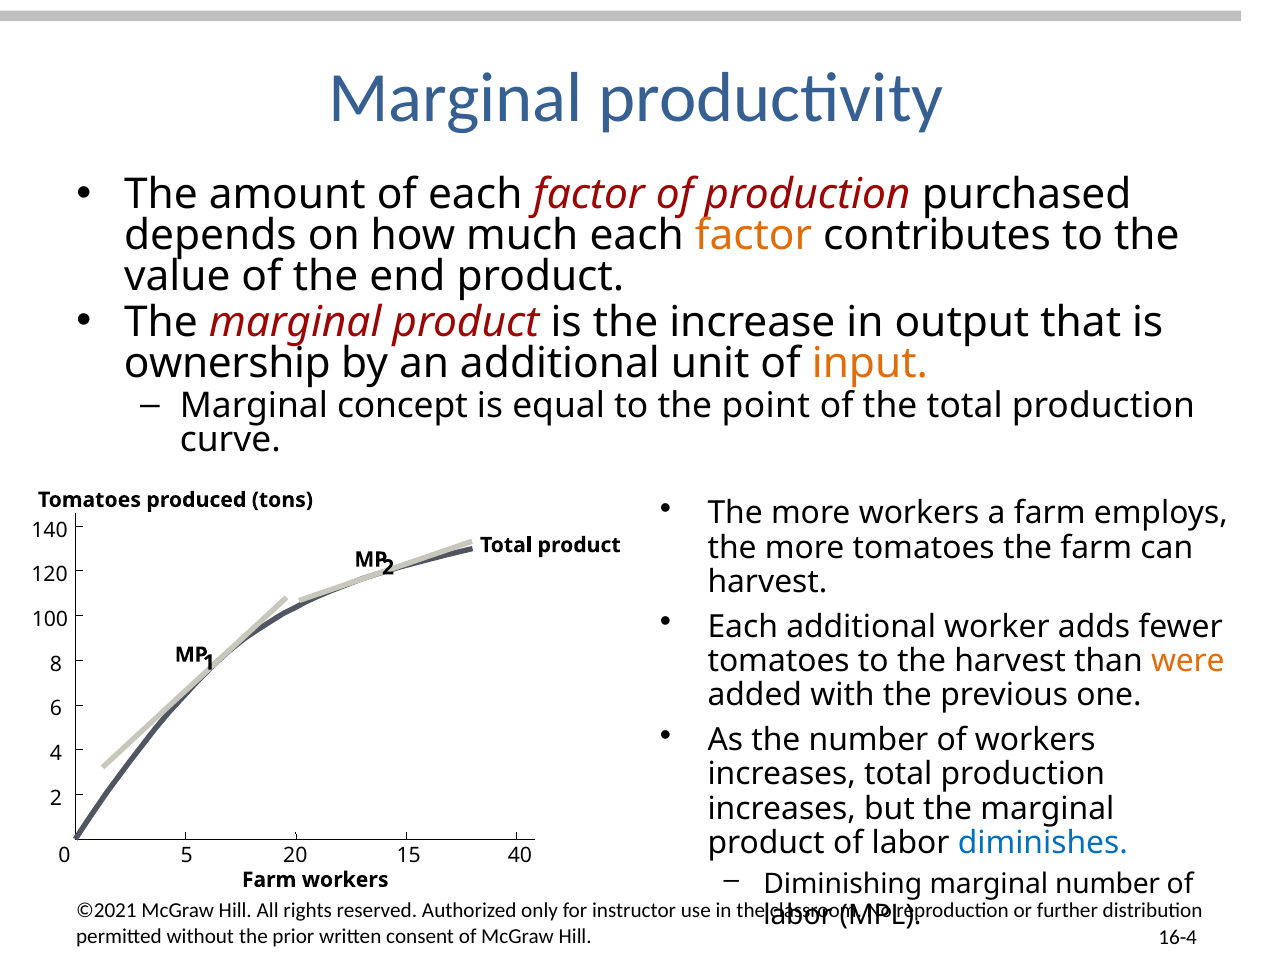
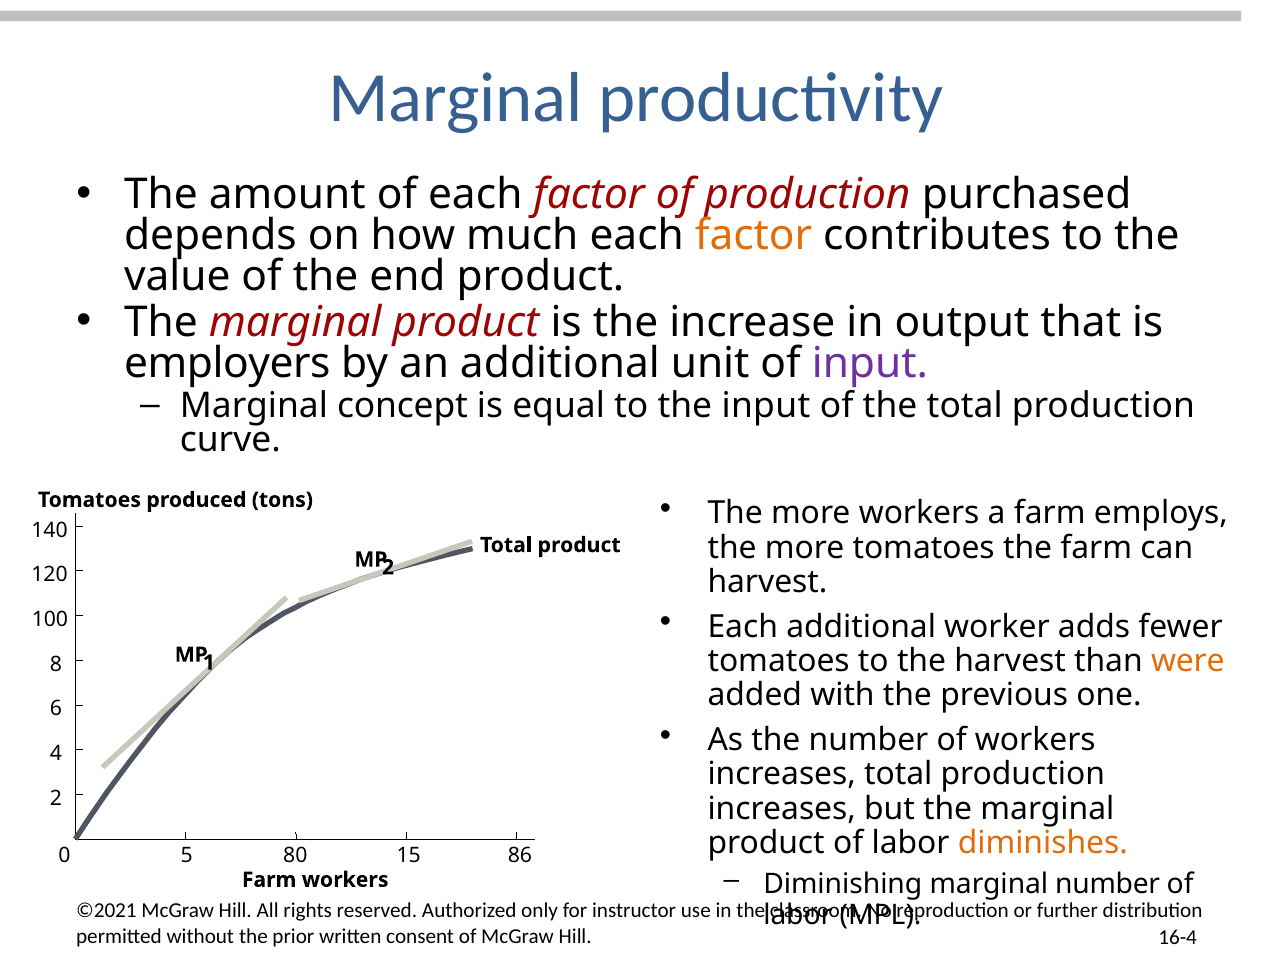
ownership: ownership -> employers
input at (870, 363) colour: orange -> purple
the point: point -> input
diminishes colour: blue -> orange
20: 20 -> 80
40: 40 -> 86
